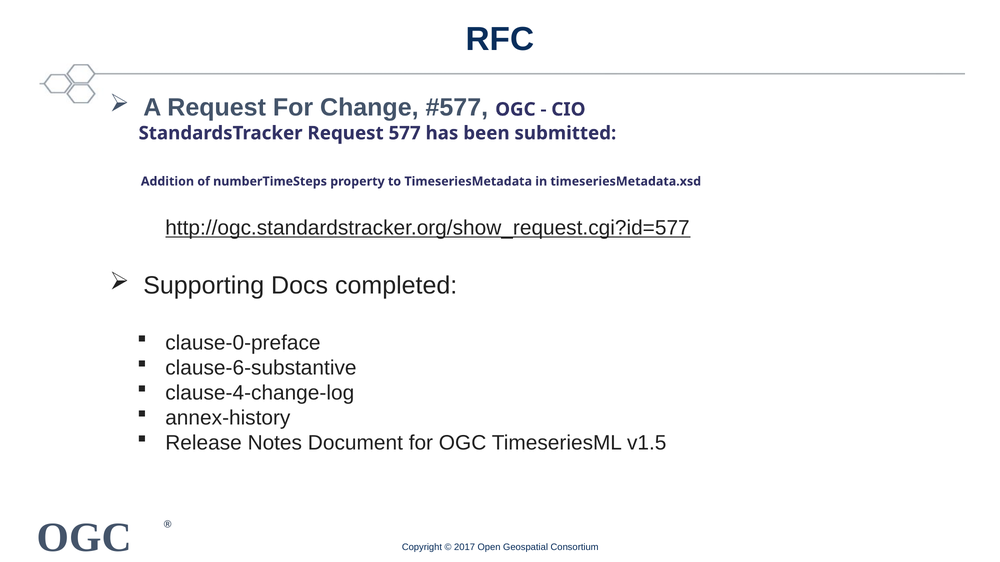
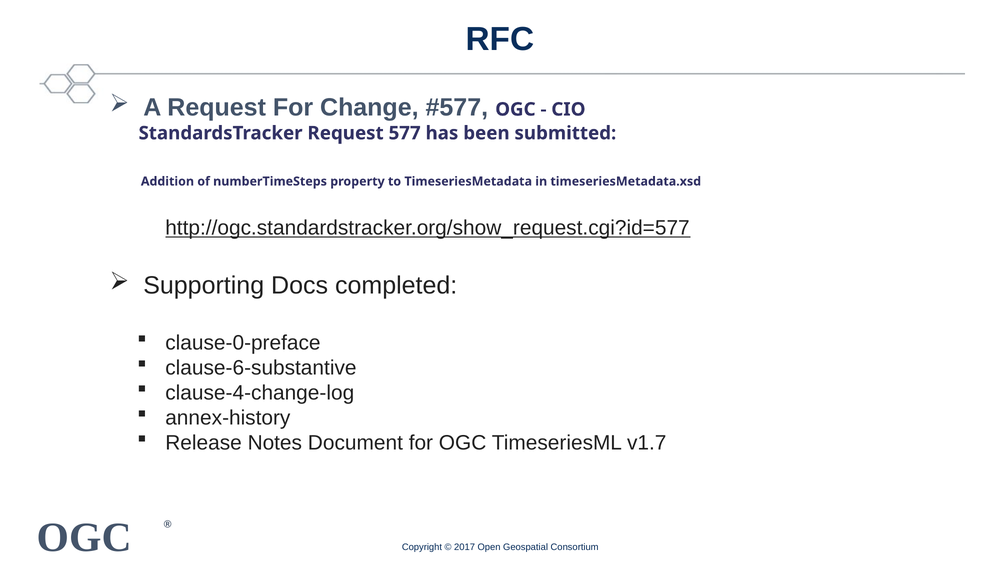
v1.5: v1.5 -> v1.7
